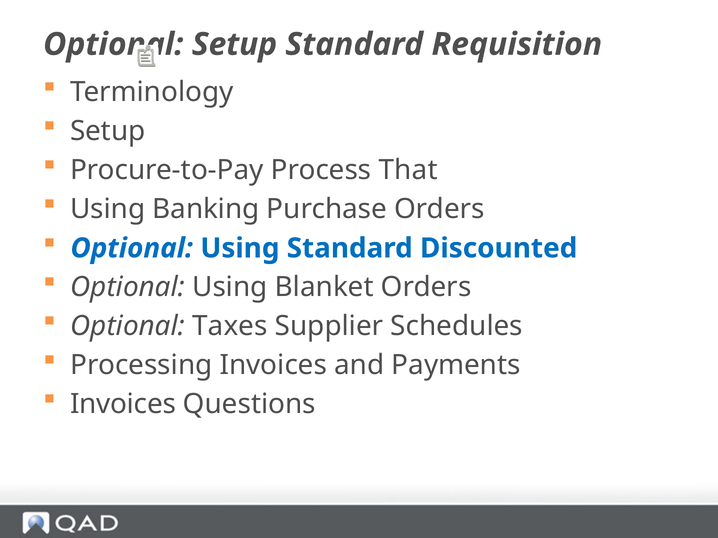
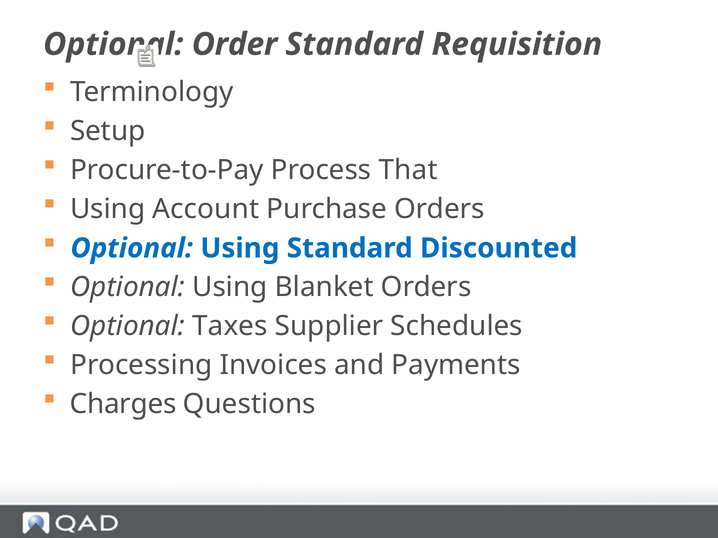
Optional Setup: Setup -> Order
Banking: Banking -> Account
Invoices at (123, 405): Invoices -> Charges
